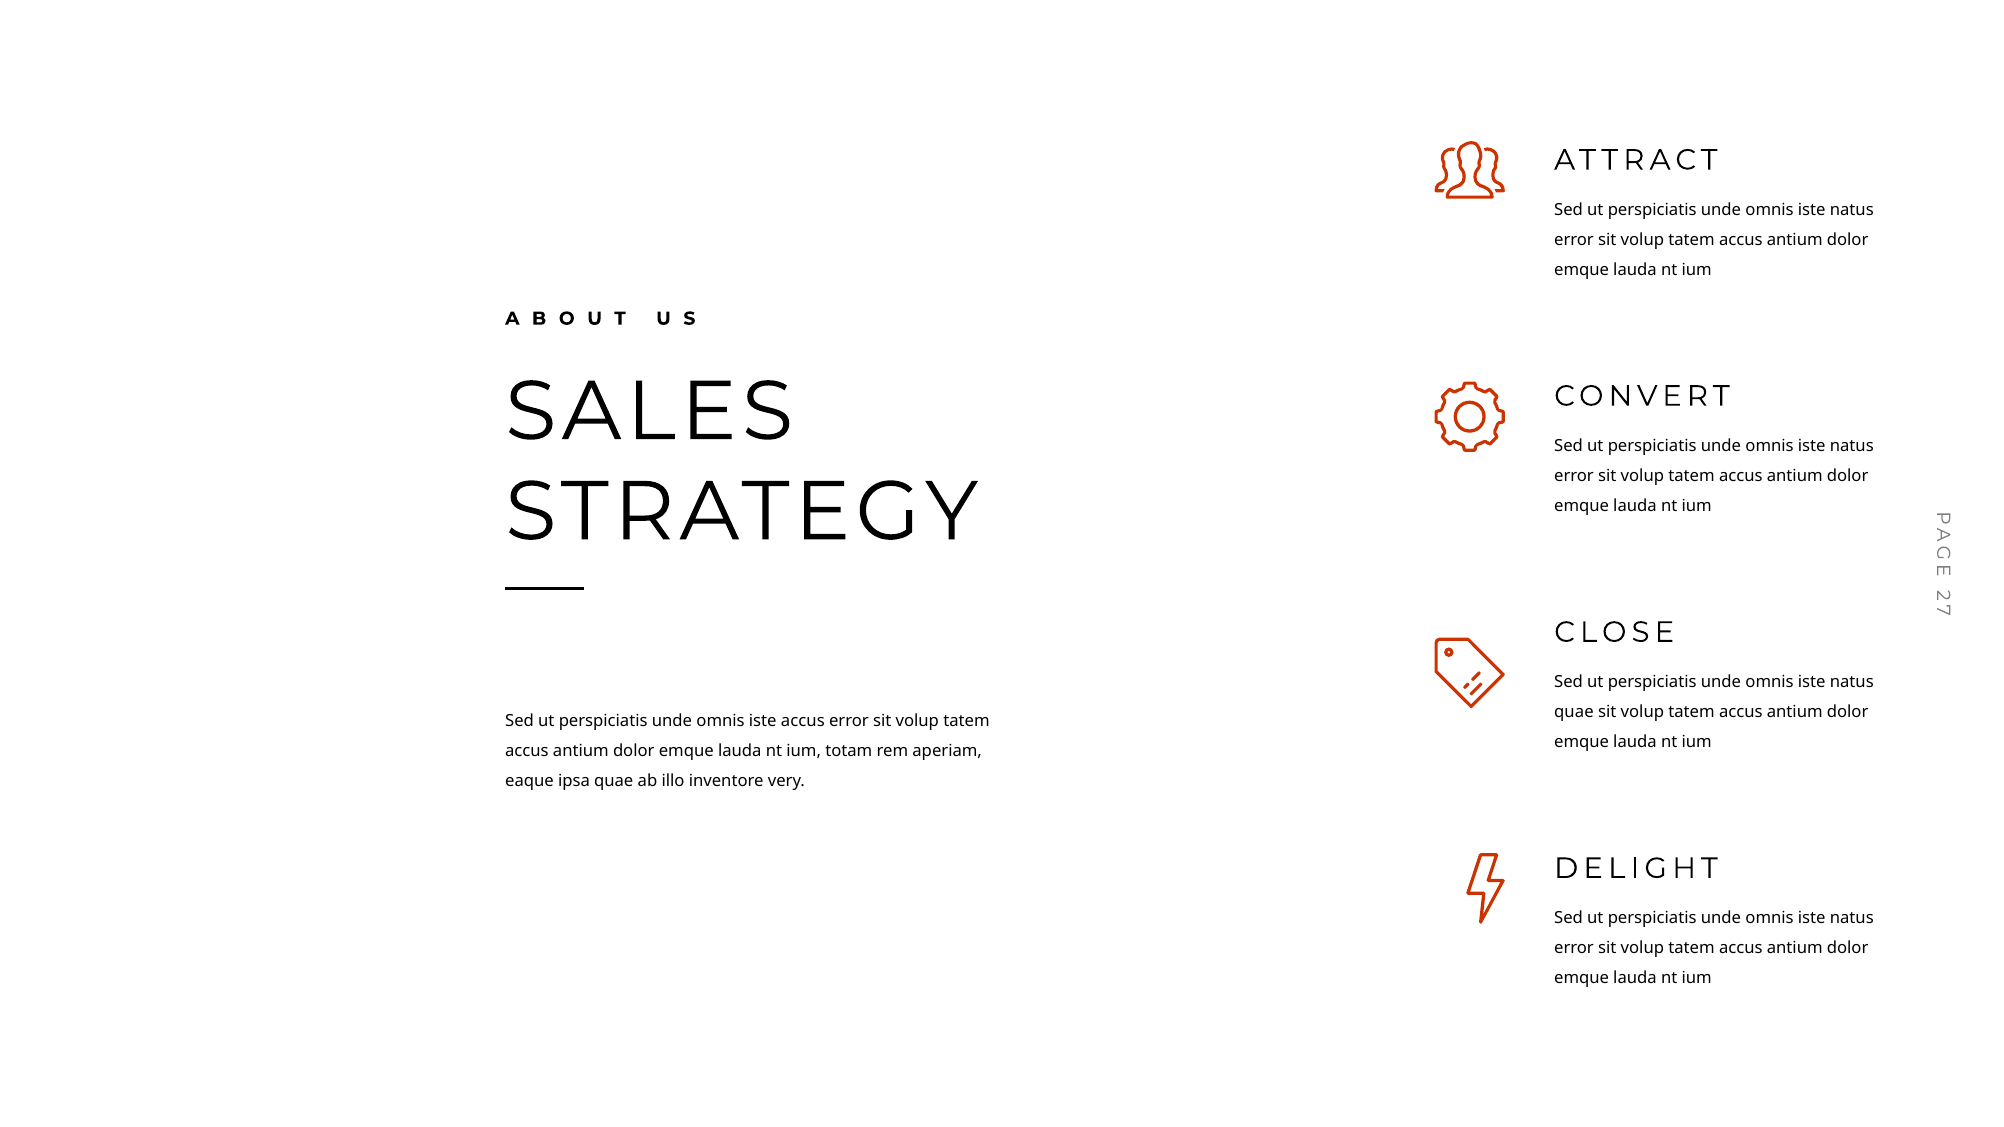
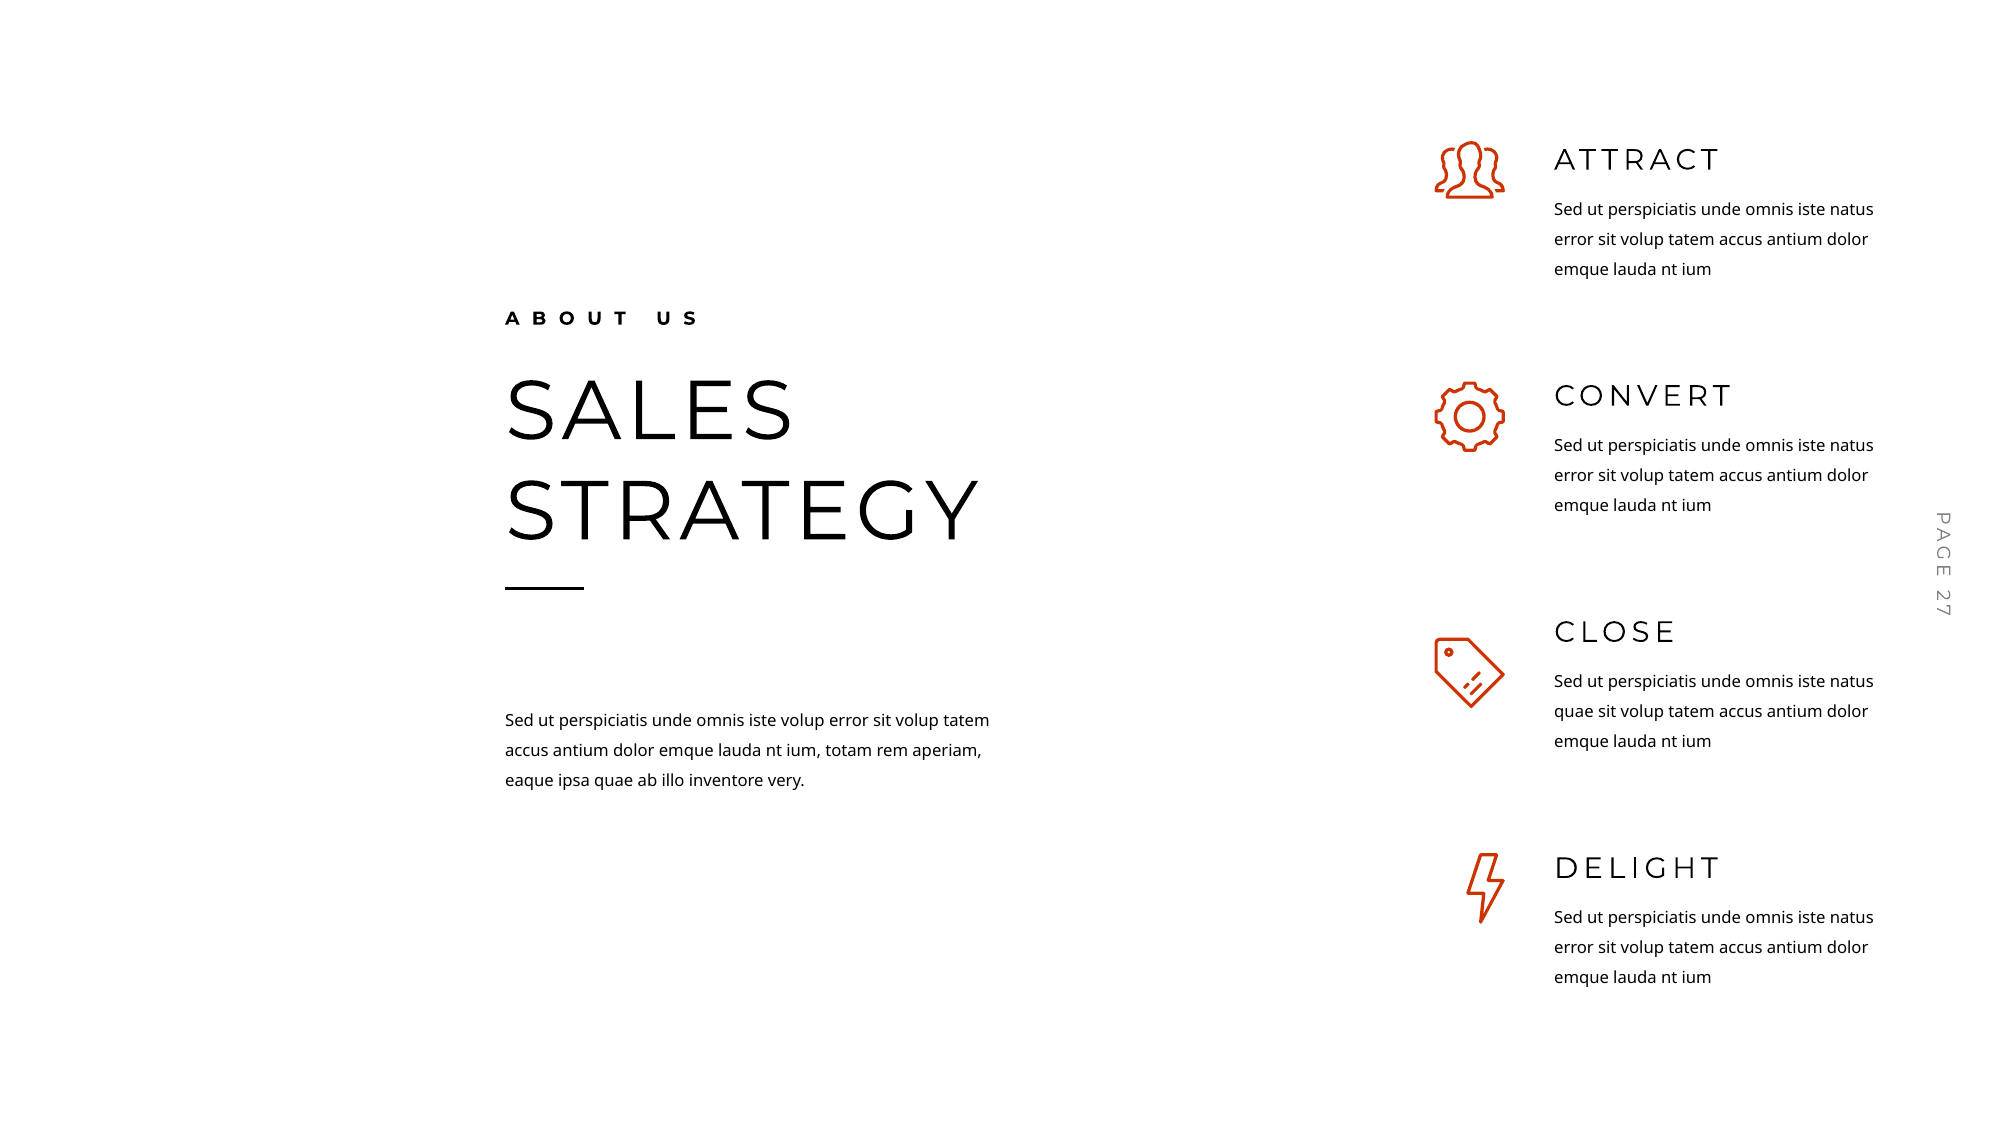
iste accus: accus -> volup
